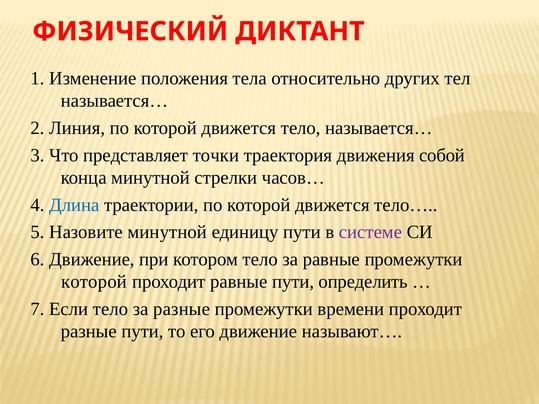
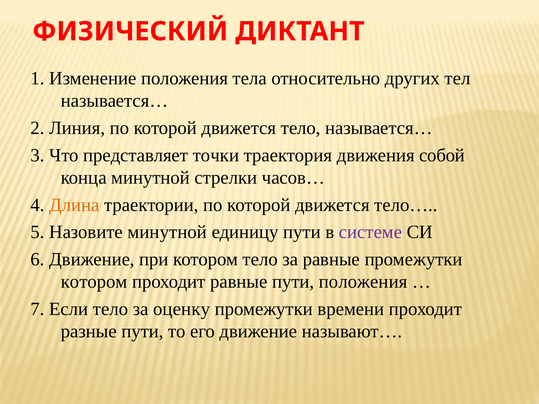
Длина colour: blue -> orange
которой at (94, 282): которой -> котором
пути определить: определить -> положения
за разные: разные -> оценку
